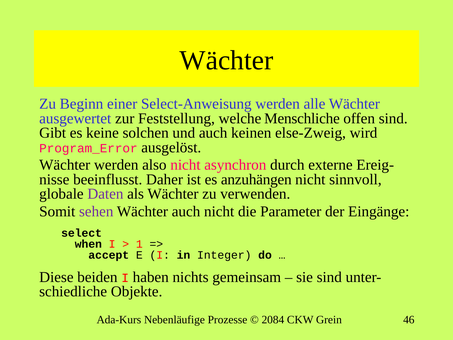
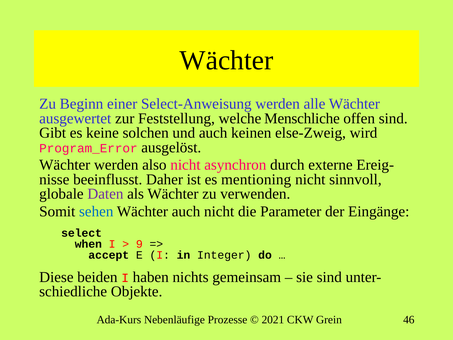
anzuhängen: anzuhängen -> mentioning
sehen colour: purple -> blue
1: 1 -> 9
2084: 2084 -> 2021
